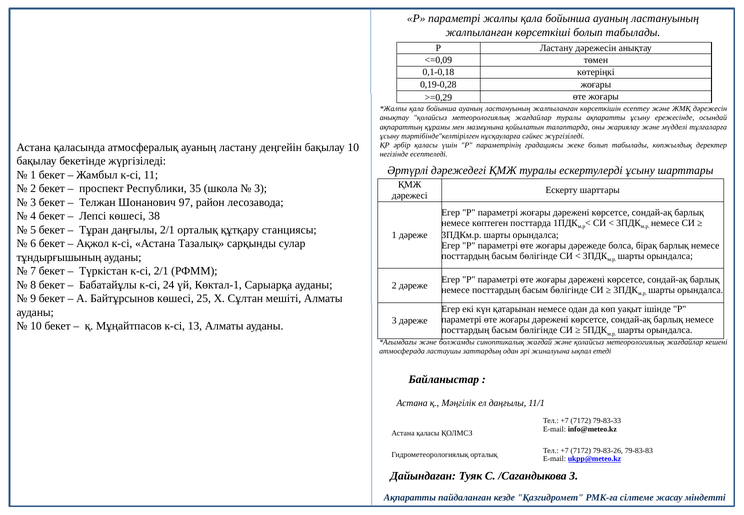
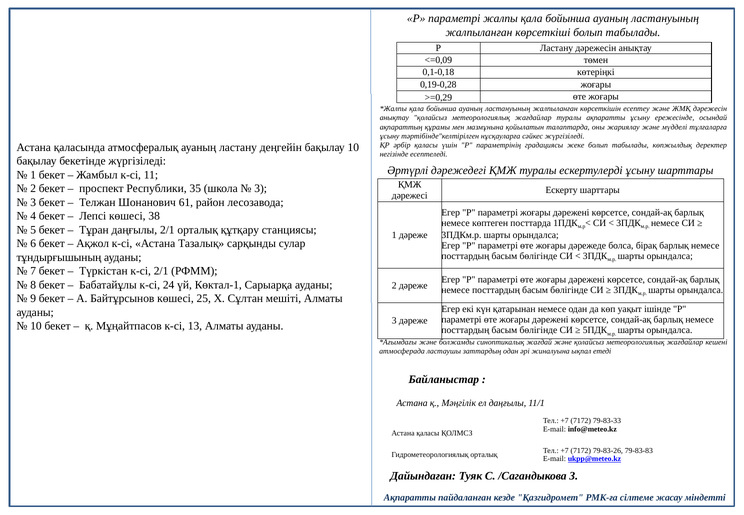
97: 97 -> 61
